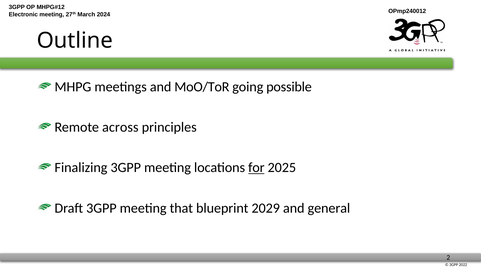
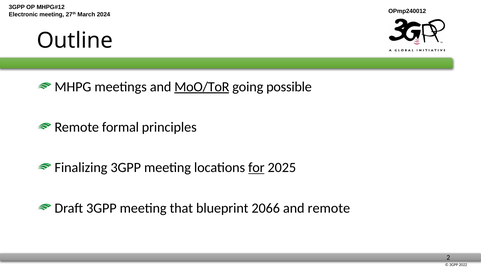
MoO/ToR underline: none -> present
across: across -> formal
2029: 2029 -> 2066
and general: general -> remote
